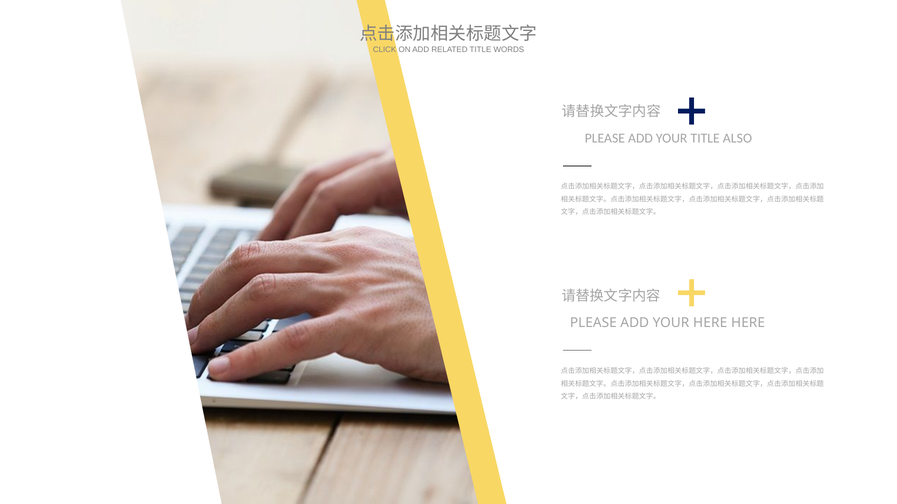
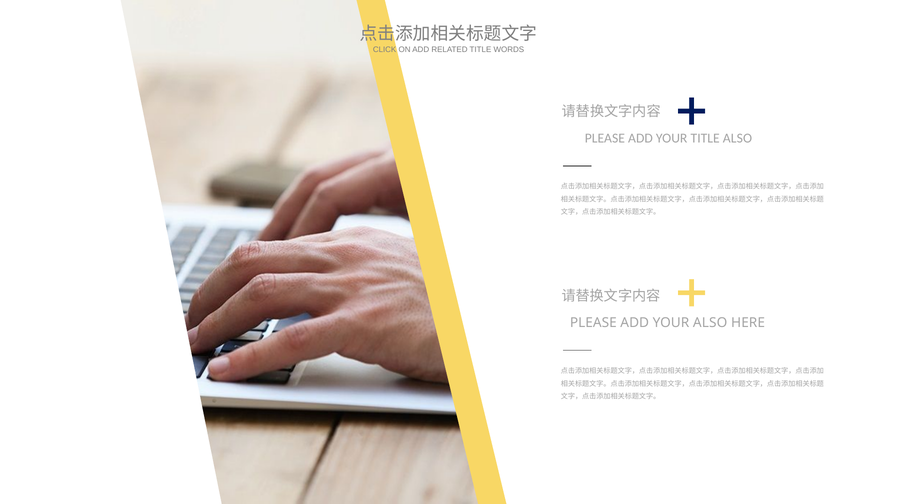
YOUR HERE: HERE -> ALSO
